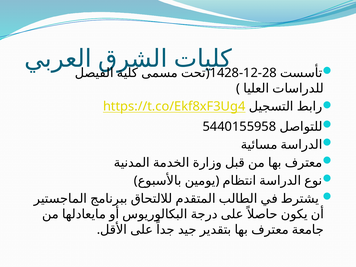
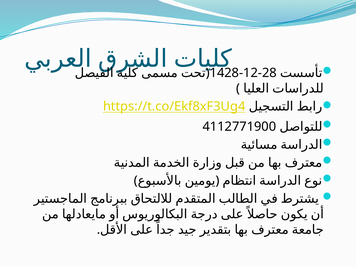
5440155958: 5440155958 -> 4112771900
